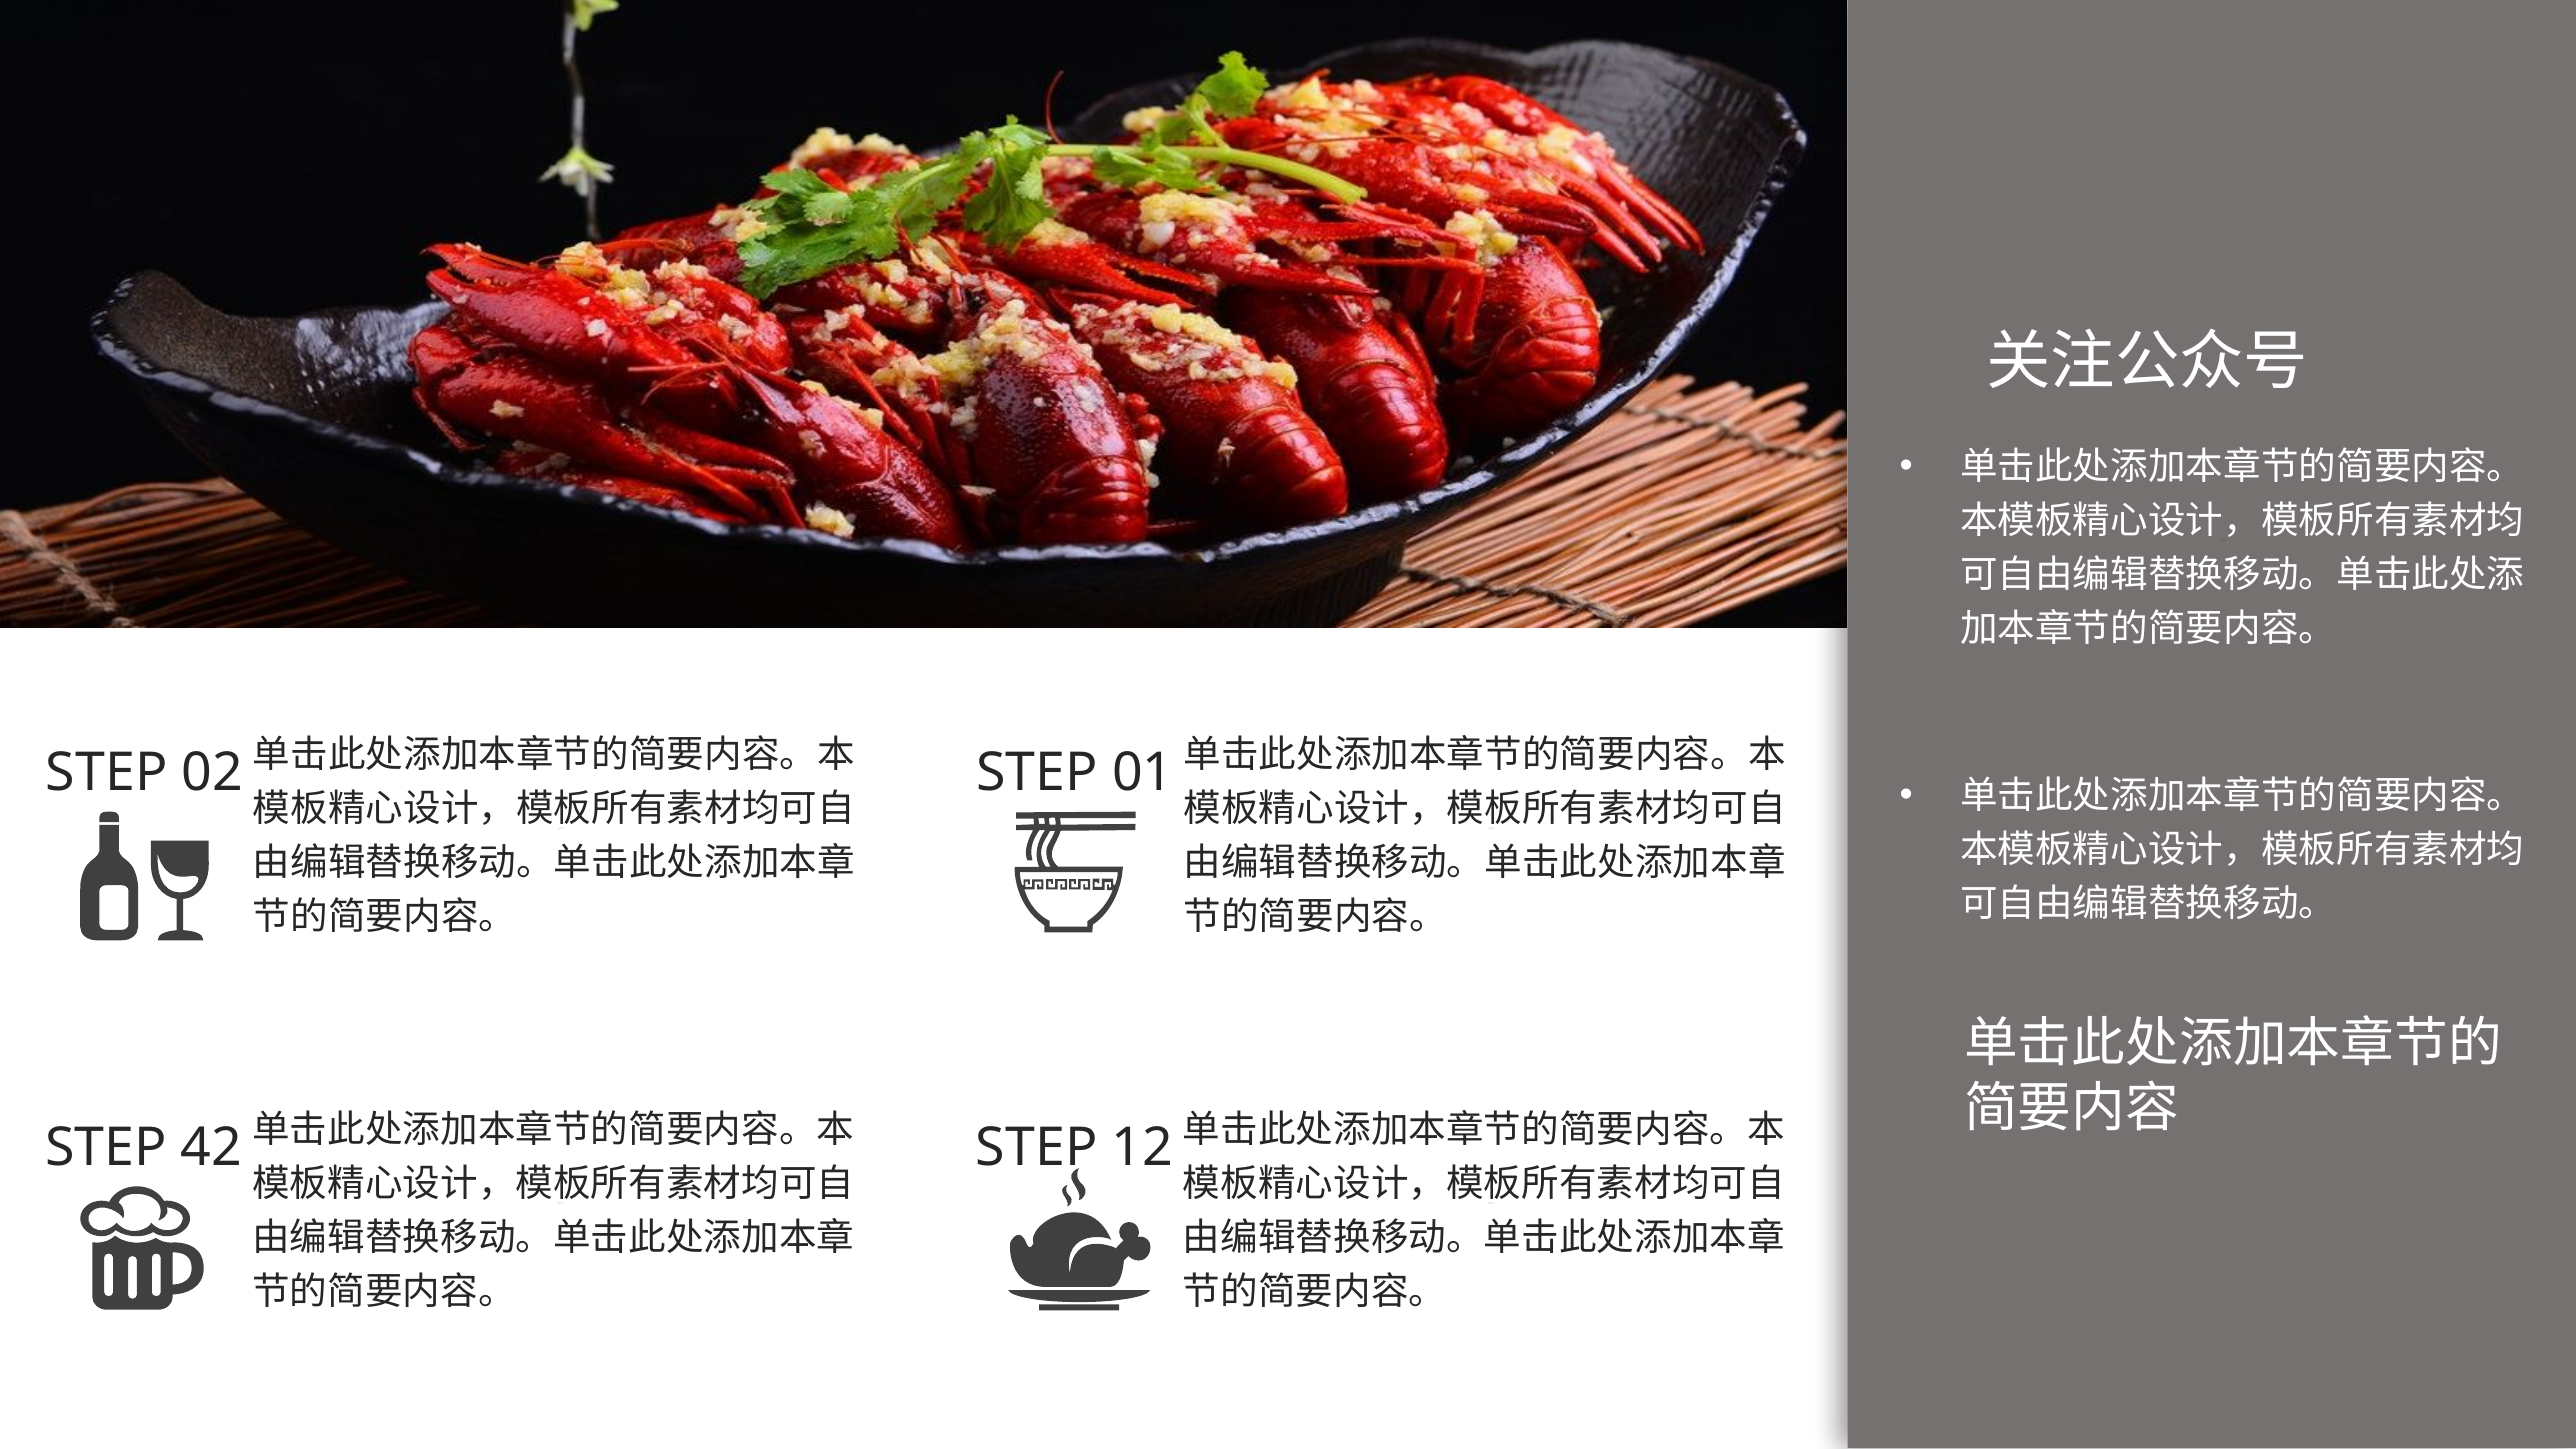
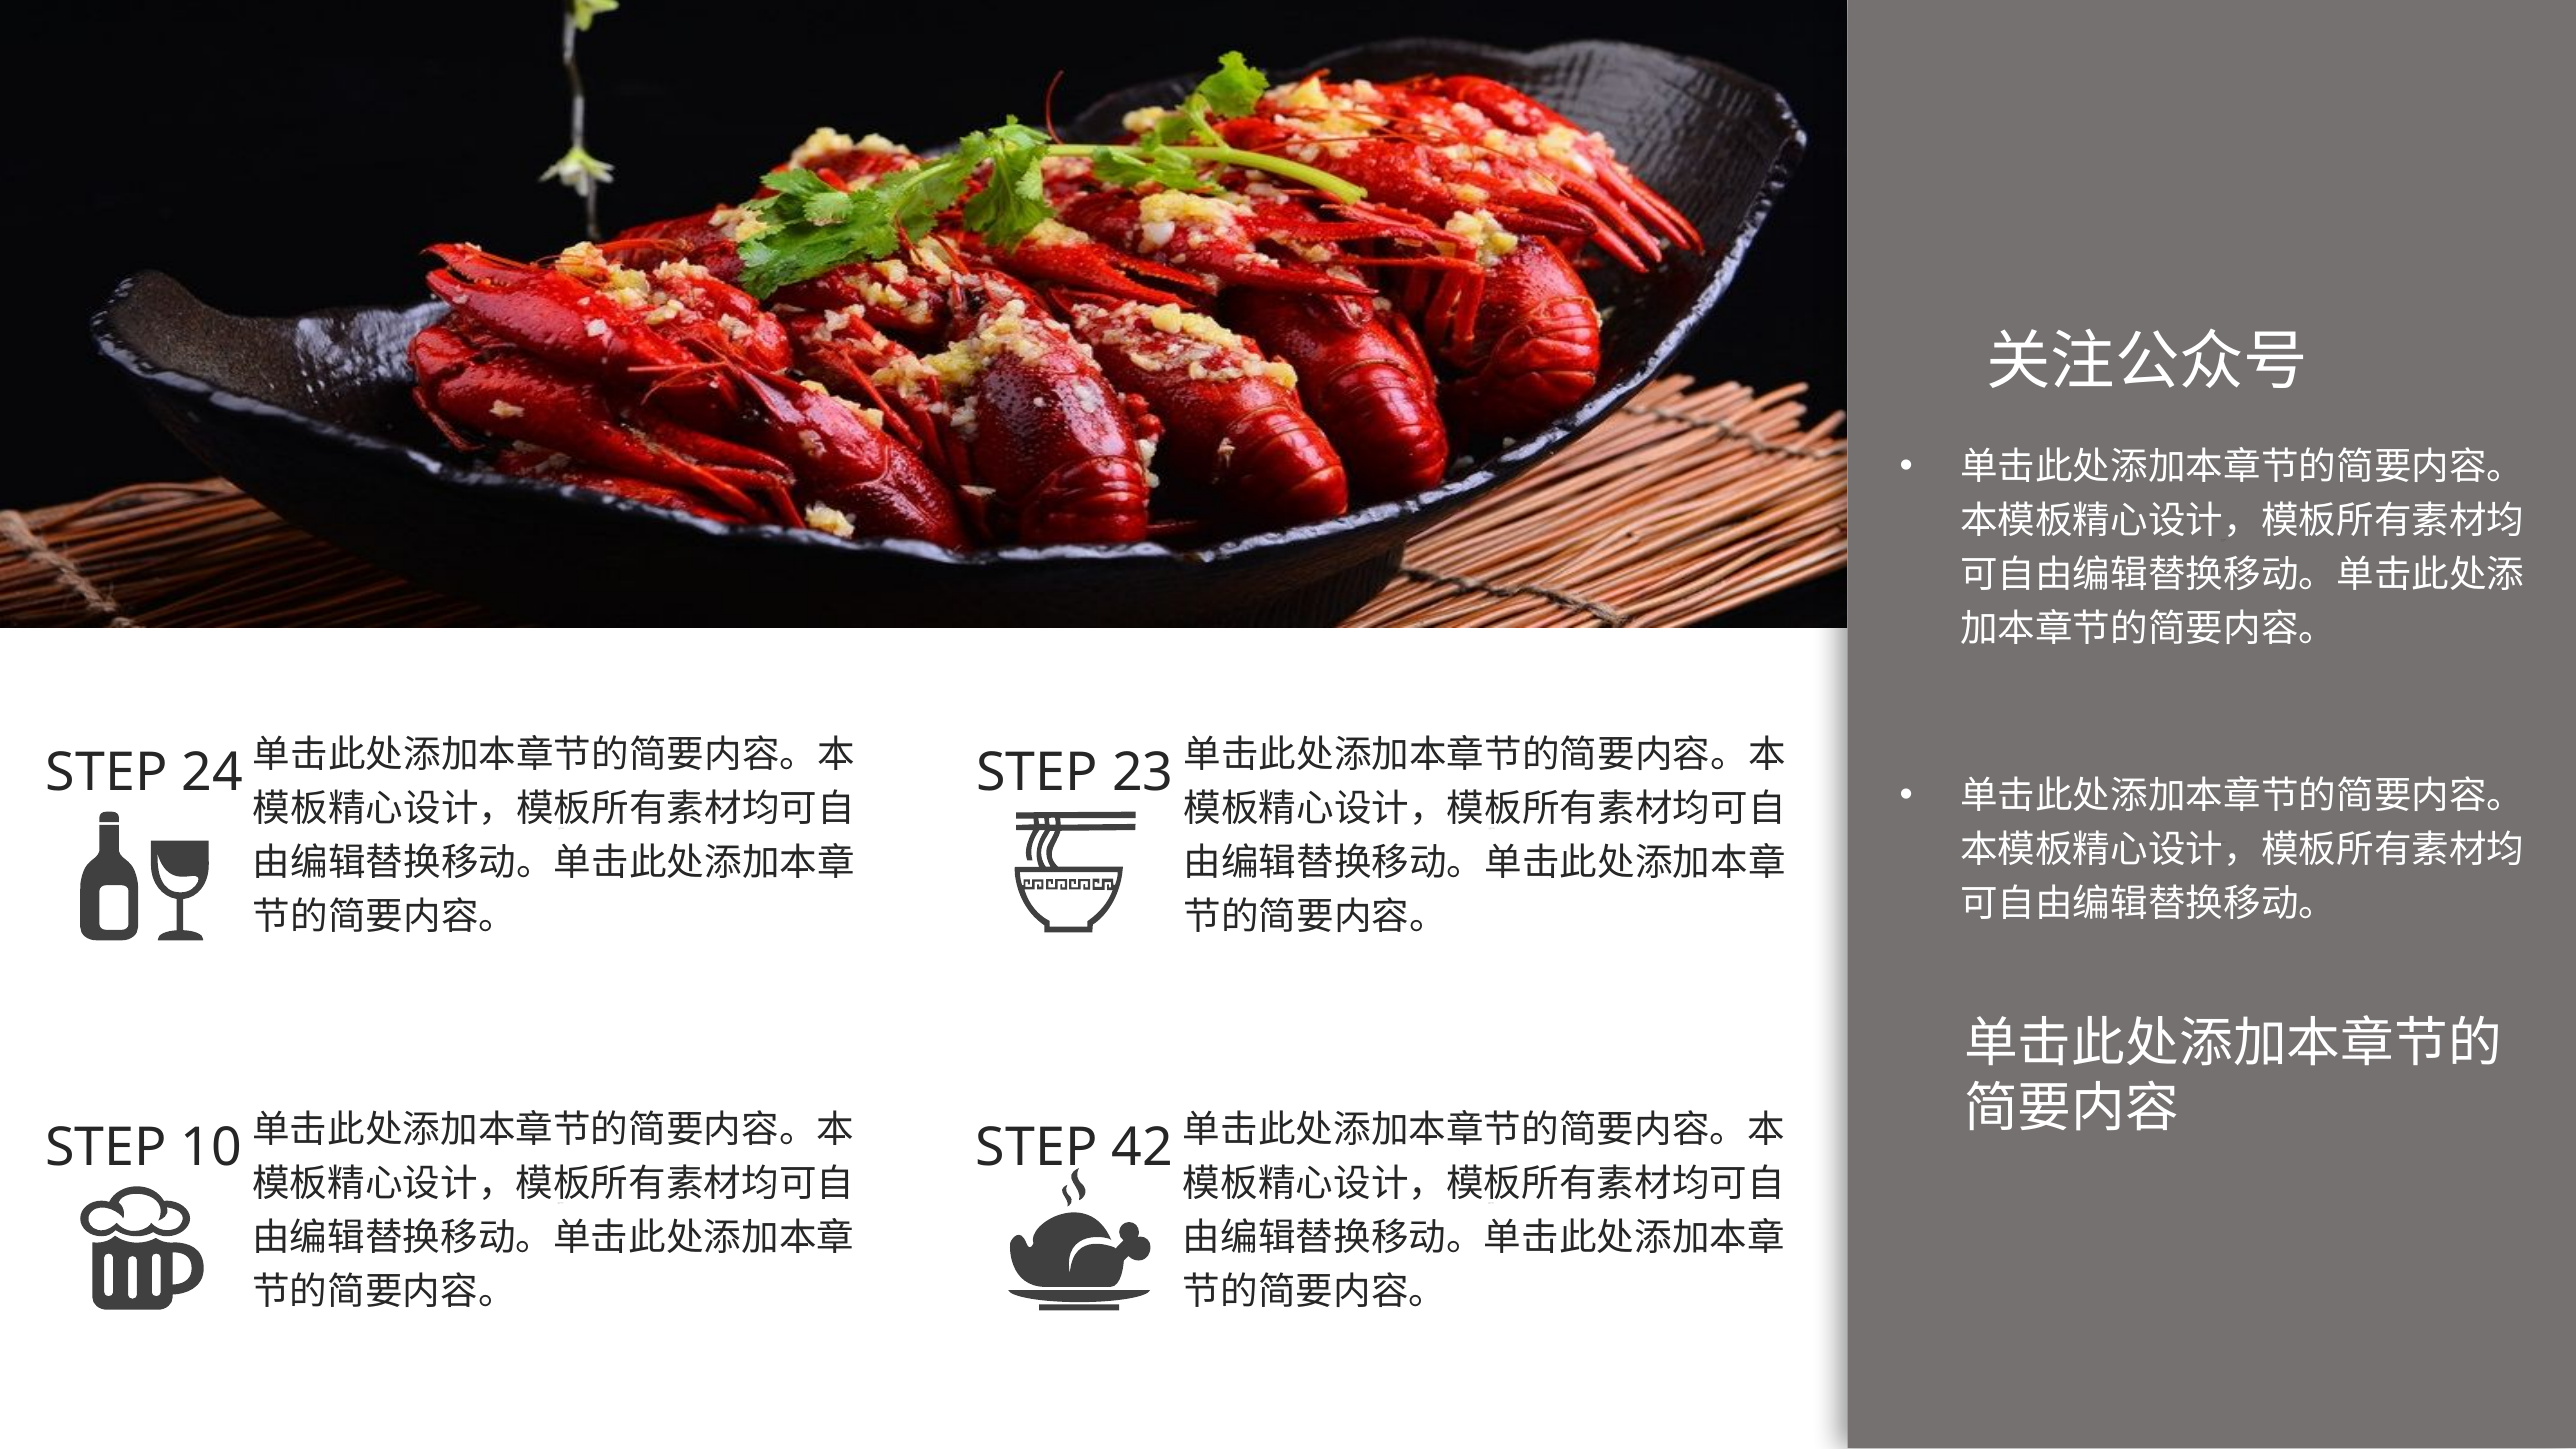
02 at (212, 773): 02 -> 24
01 at (1143, 773): 01 -> 23
42: 42 -> 10
12: 12 -> 42
